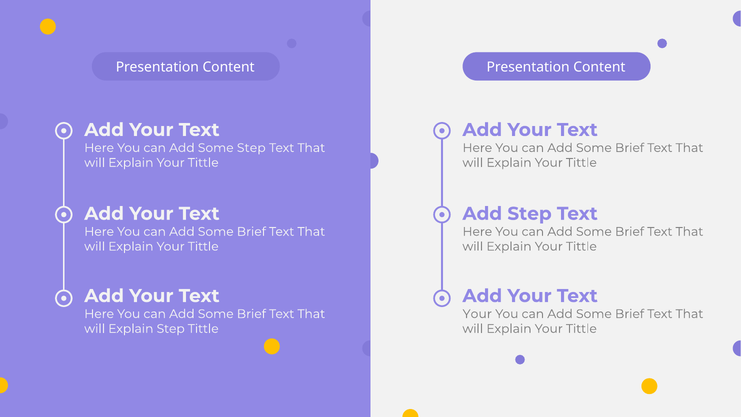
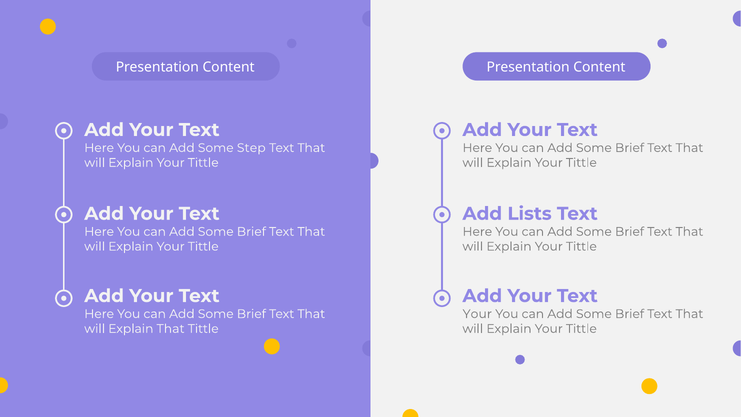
Add Step: Step -> Lists
Explain Step: Step -> That
